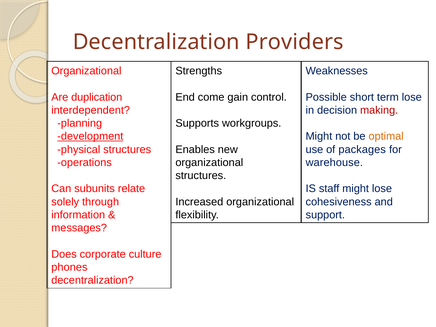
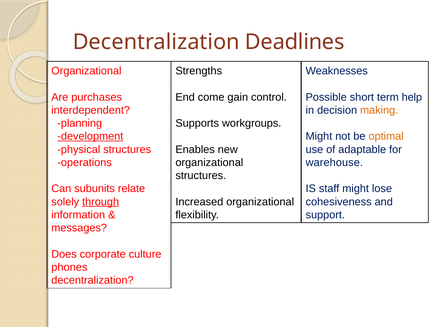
Providers: Providers -> Deadlines
duplication: duplication -> purchases
term lose: lose -> help
making colour: red -> orange
packages: packages -> adaptable
through underline: none -> present
